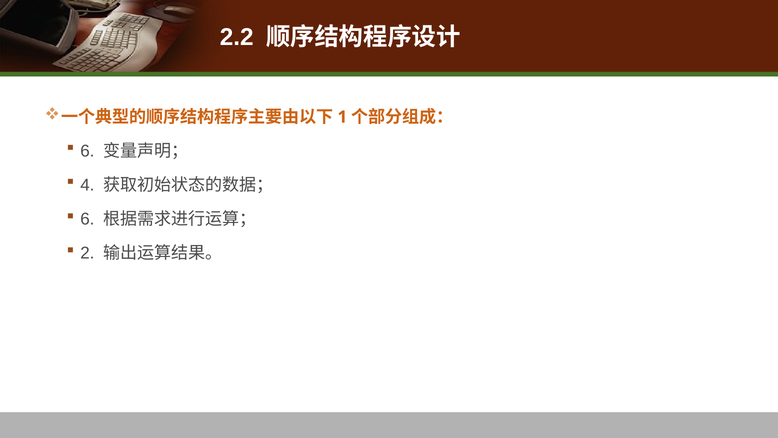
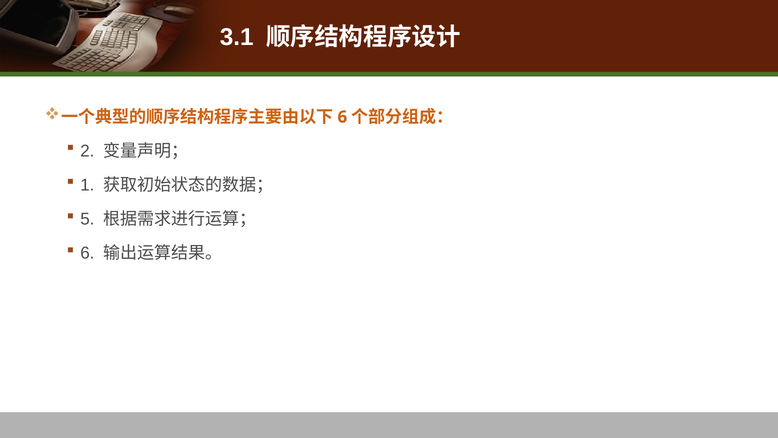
2.2: 2.2 -> 3.1
1 at (342, 117): 1 -> 6
6 at (87, 151): 6 -> 2
4: 4 -> 1
6 at (87, 219): 6 -> 5
2 at (87, 253): 2 -> 6
